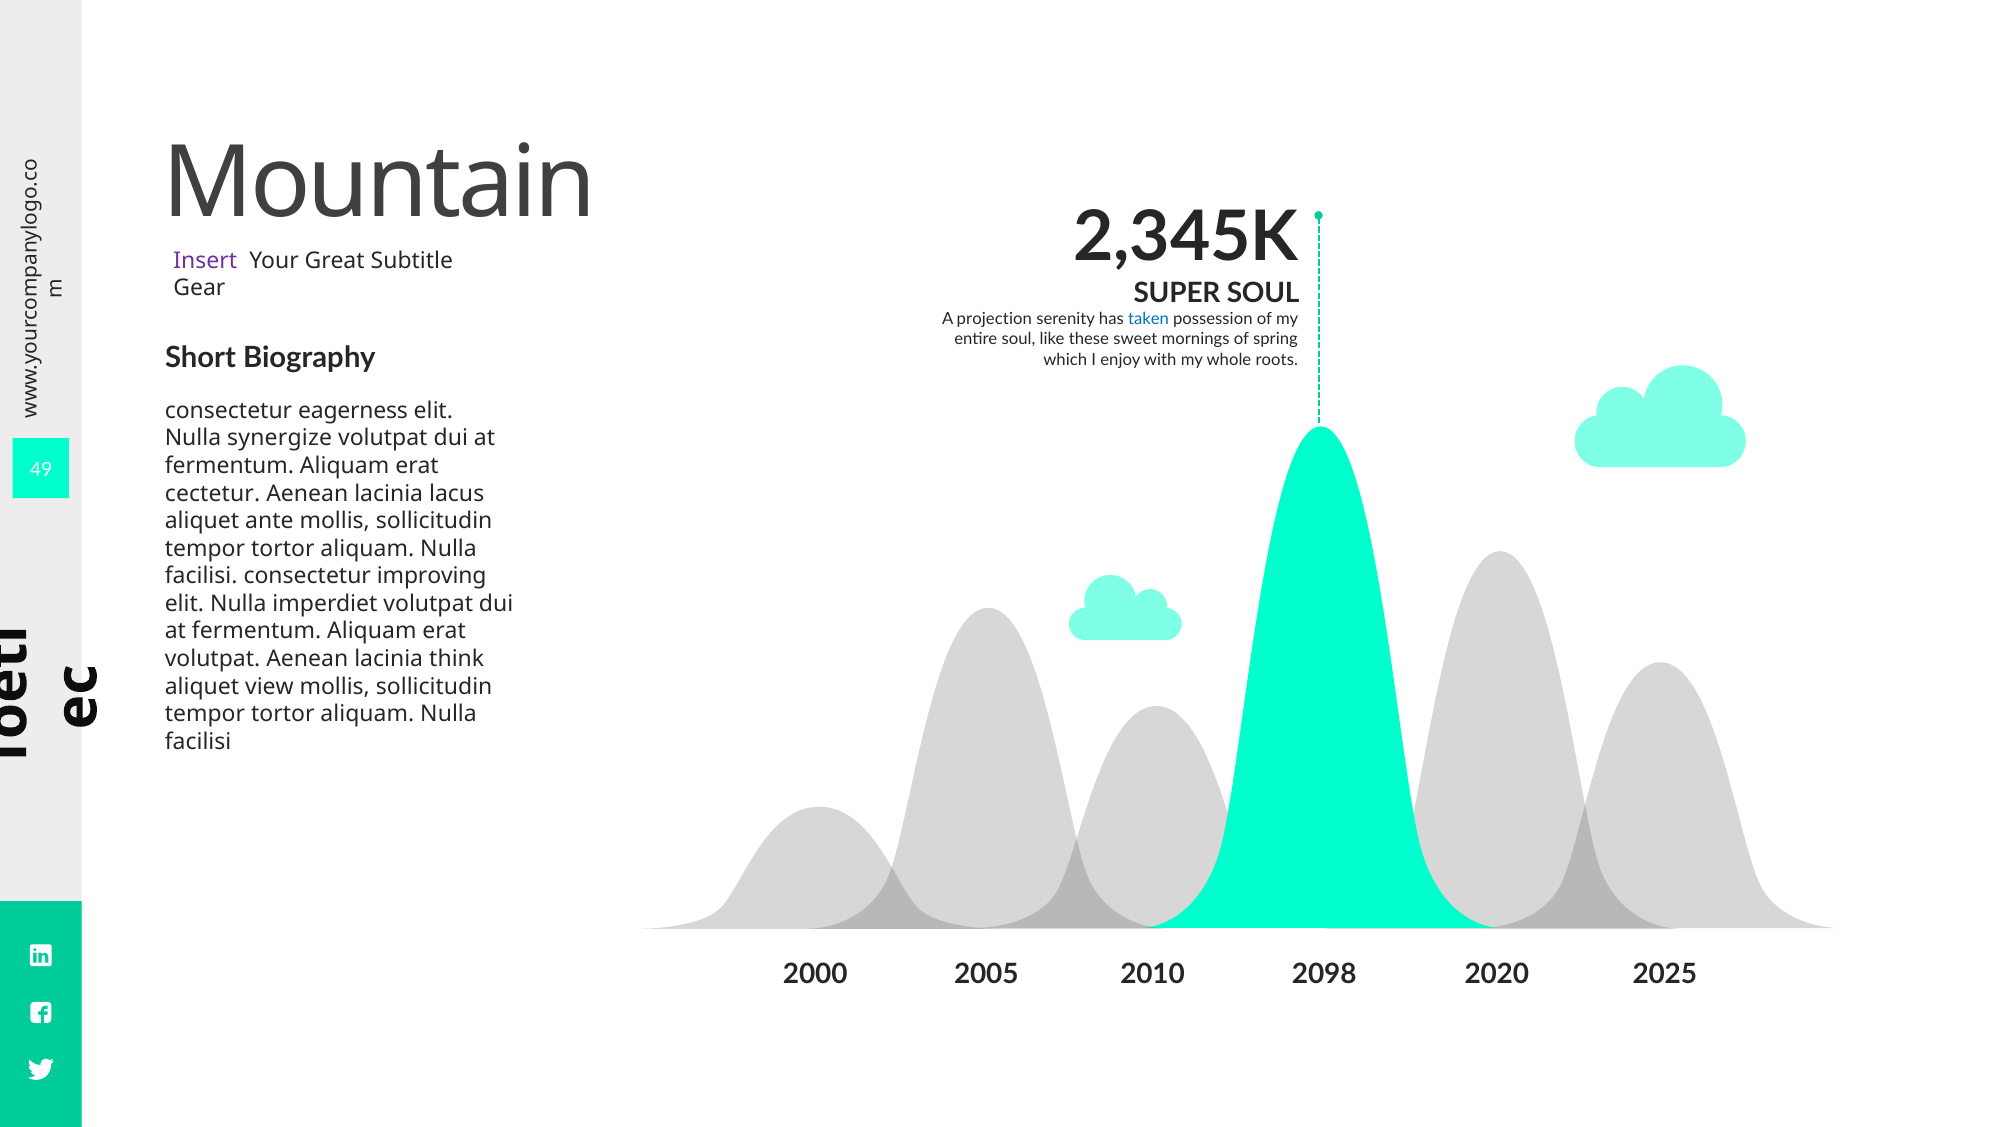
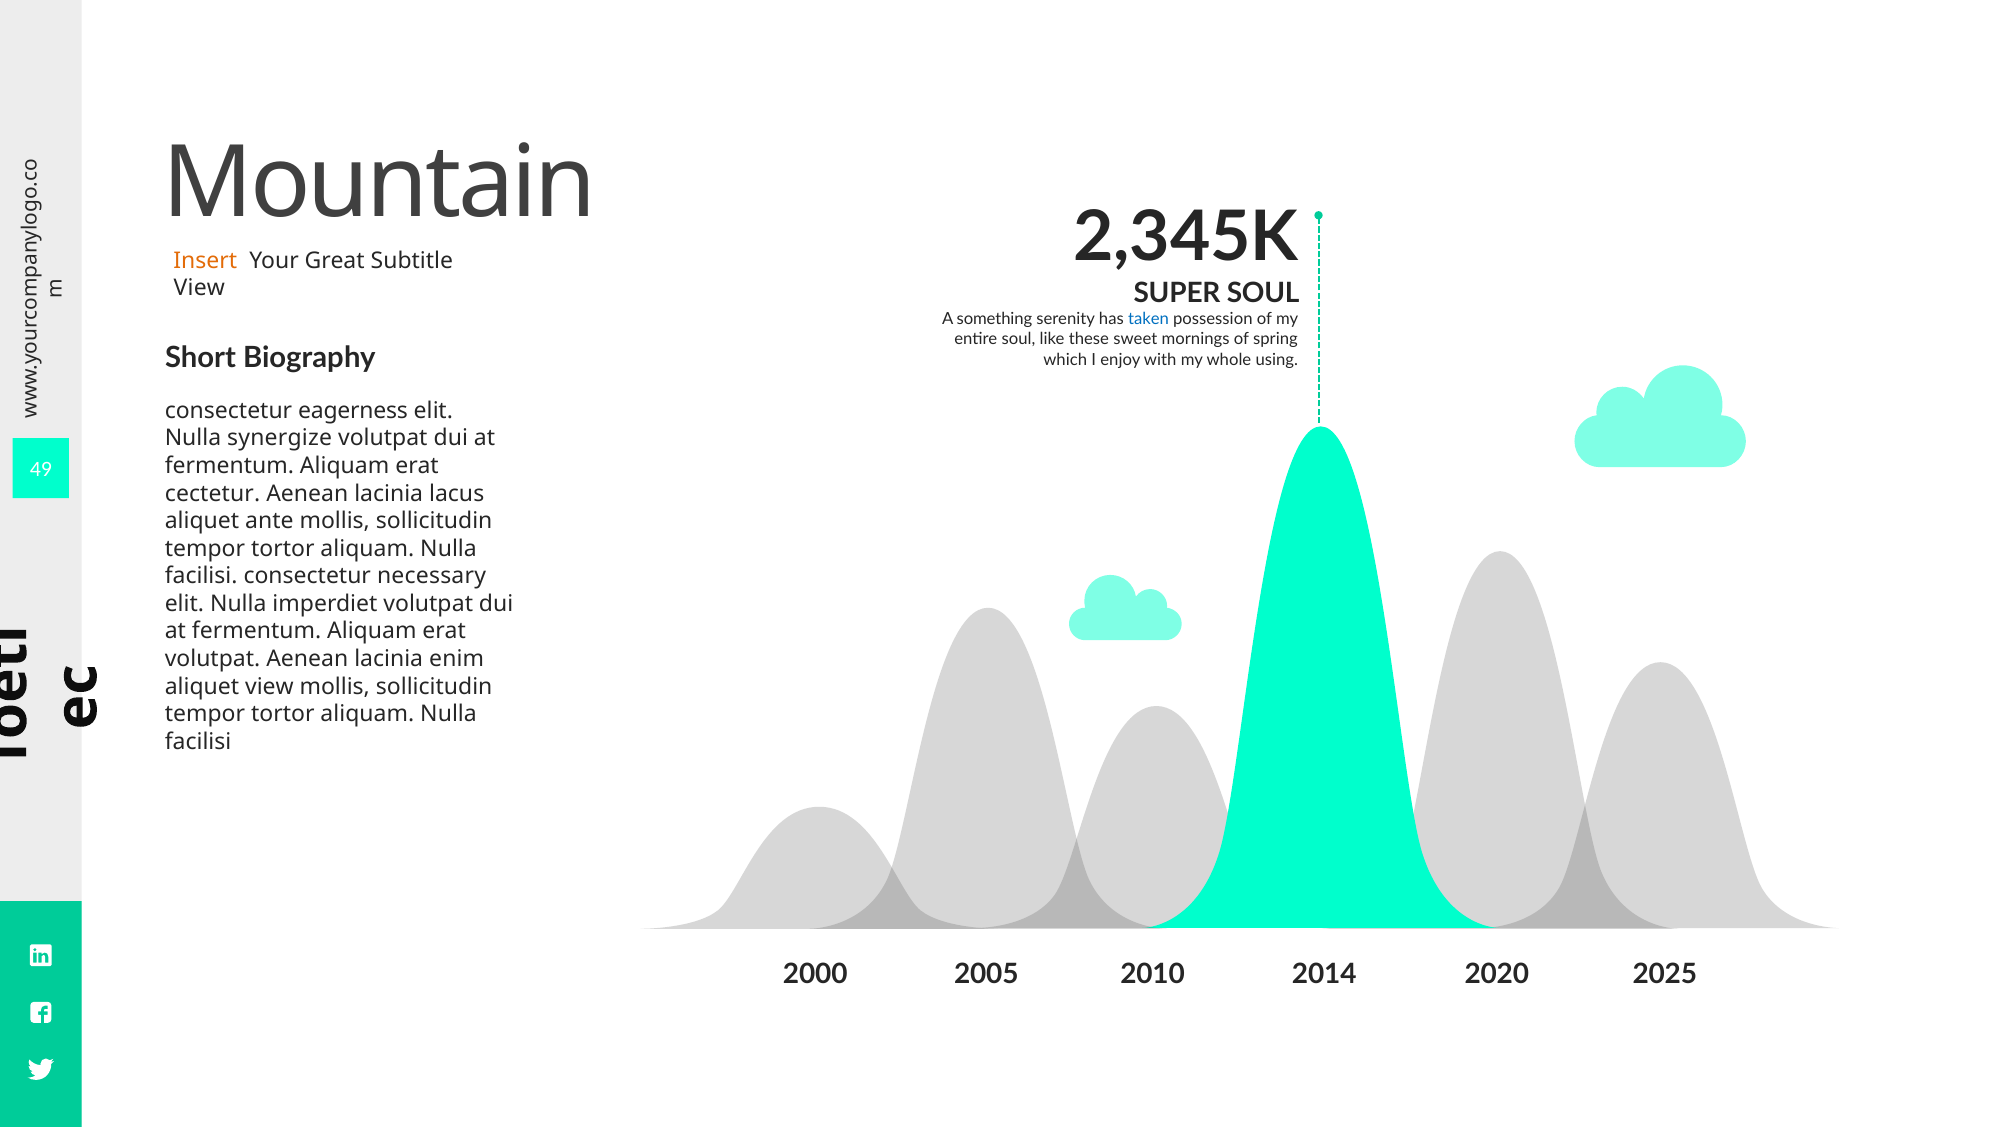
Insert colour: purple -> orange
Gear at (199, 288): Gear -> View
projection: projection -> something
roots: roots -> using
improving: improving -> necessary
think: think -> enim
2098: 2098 -> 2014
